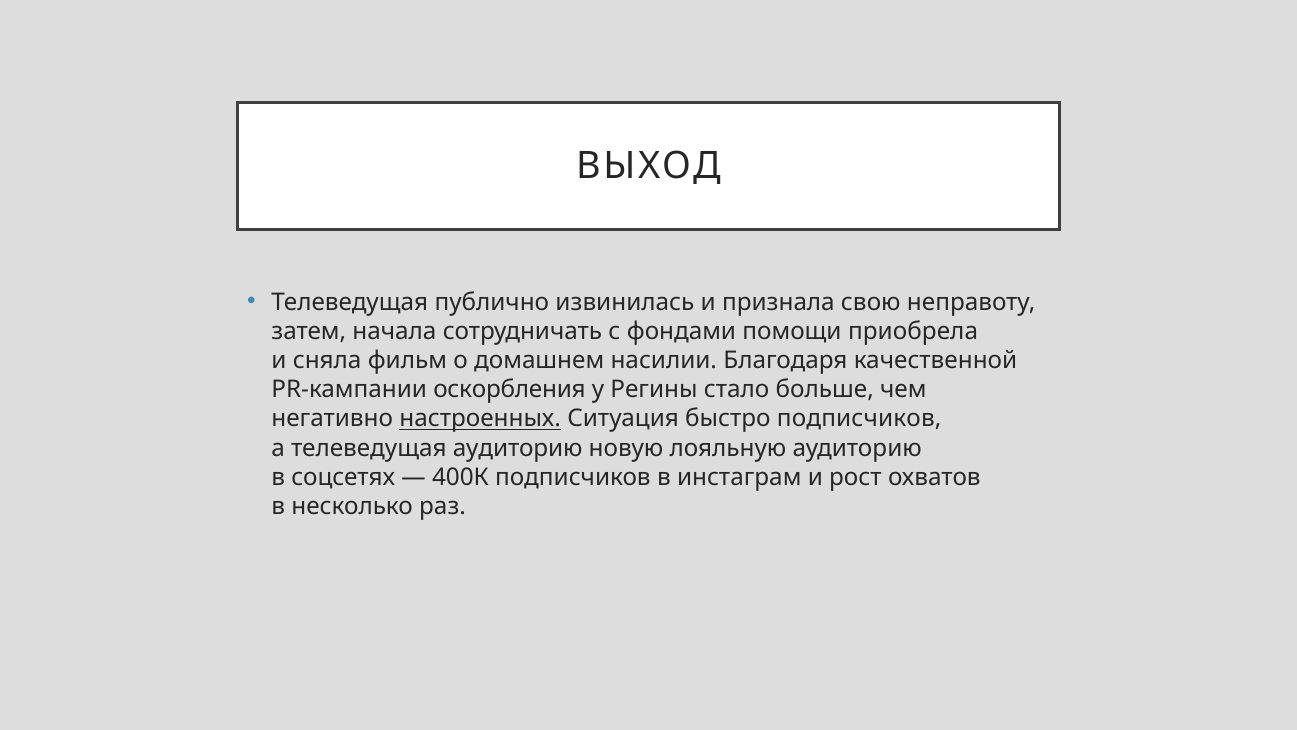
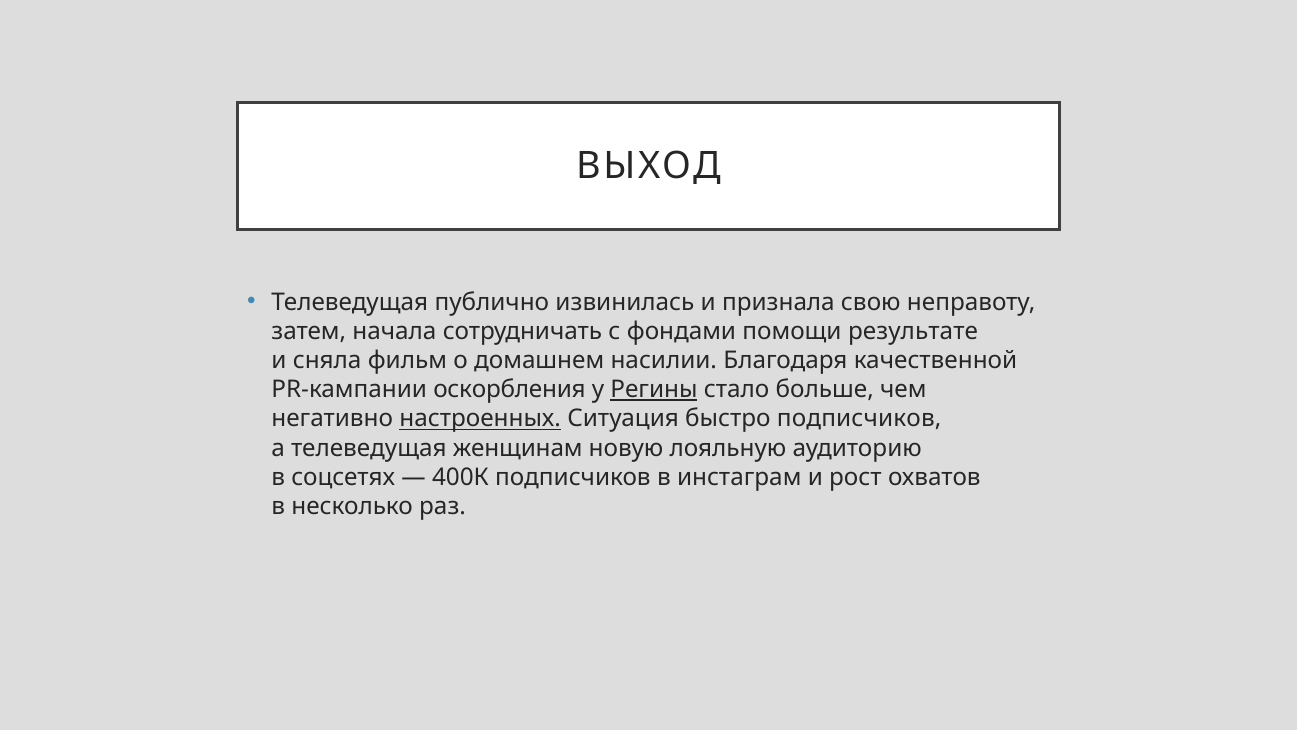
приобрела: приобрела -> результате
Регины underline: none -> present
телеведущая аудиторию: аудиторию -> женщинам
